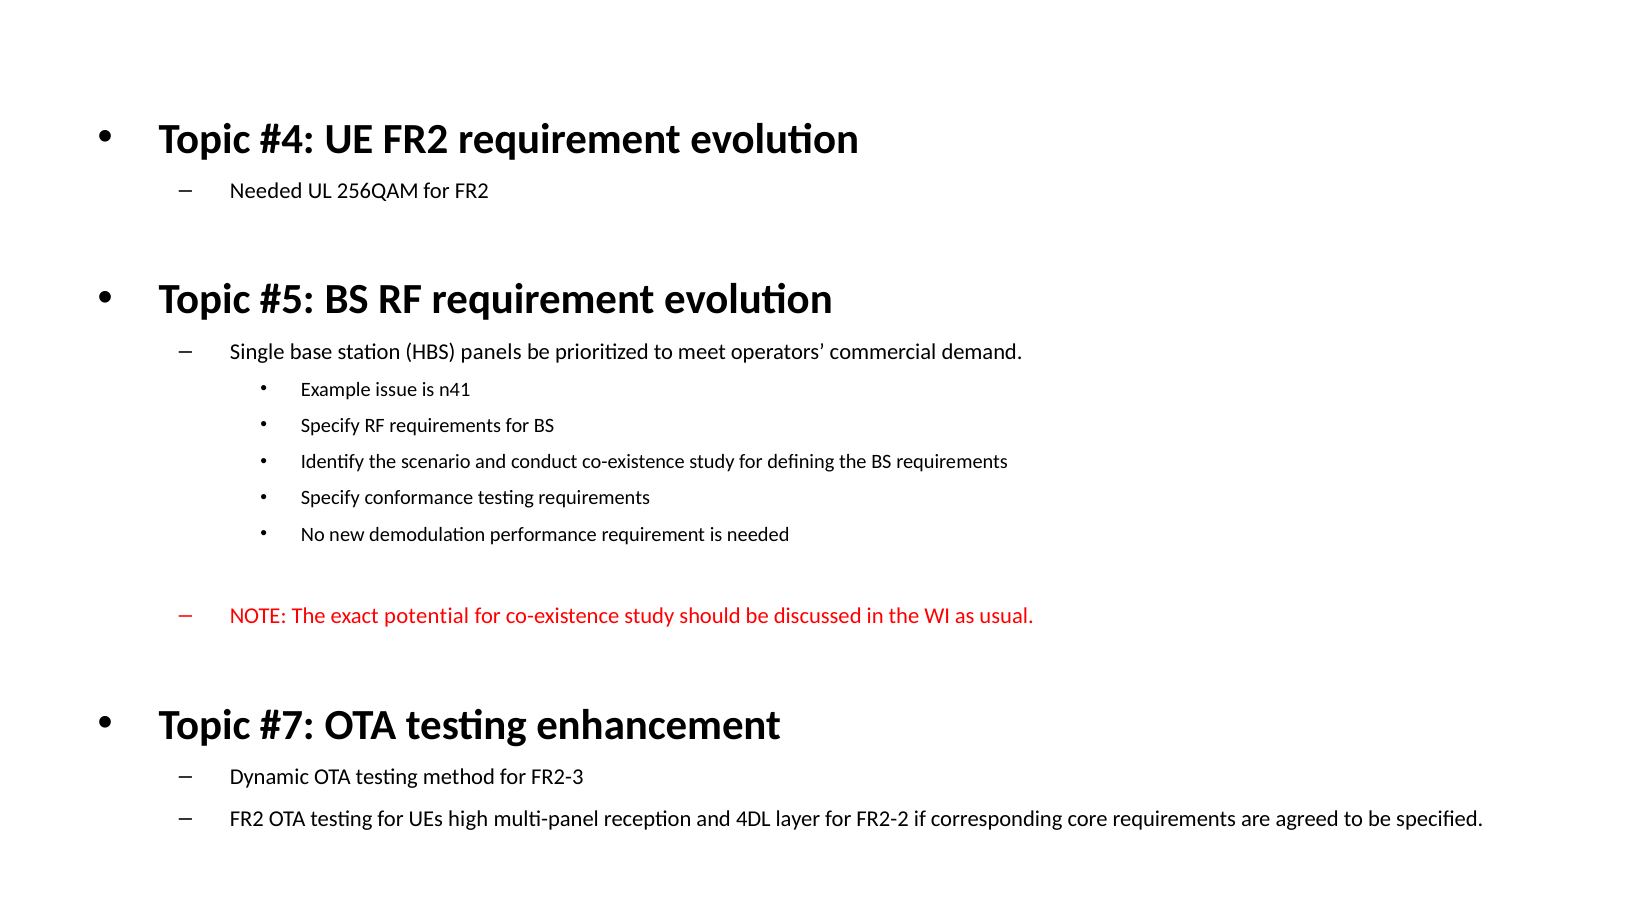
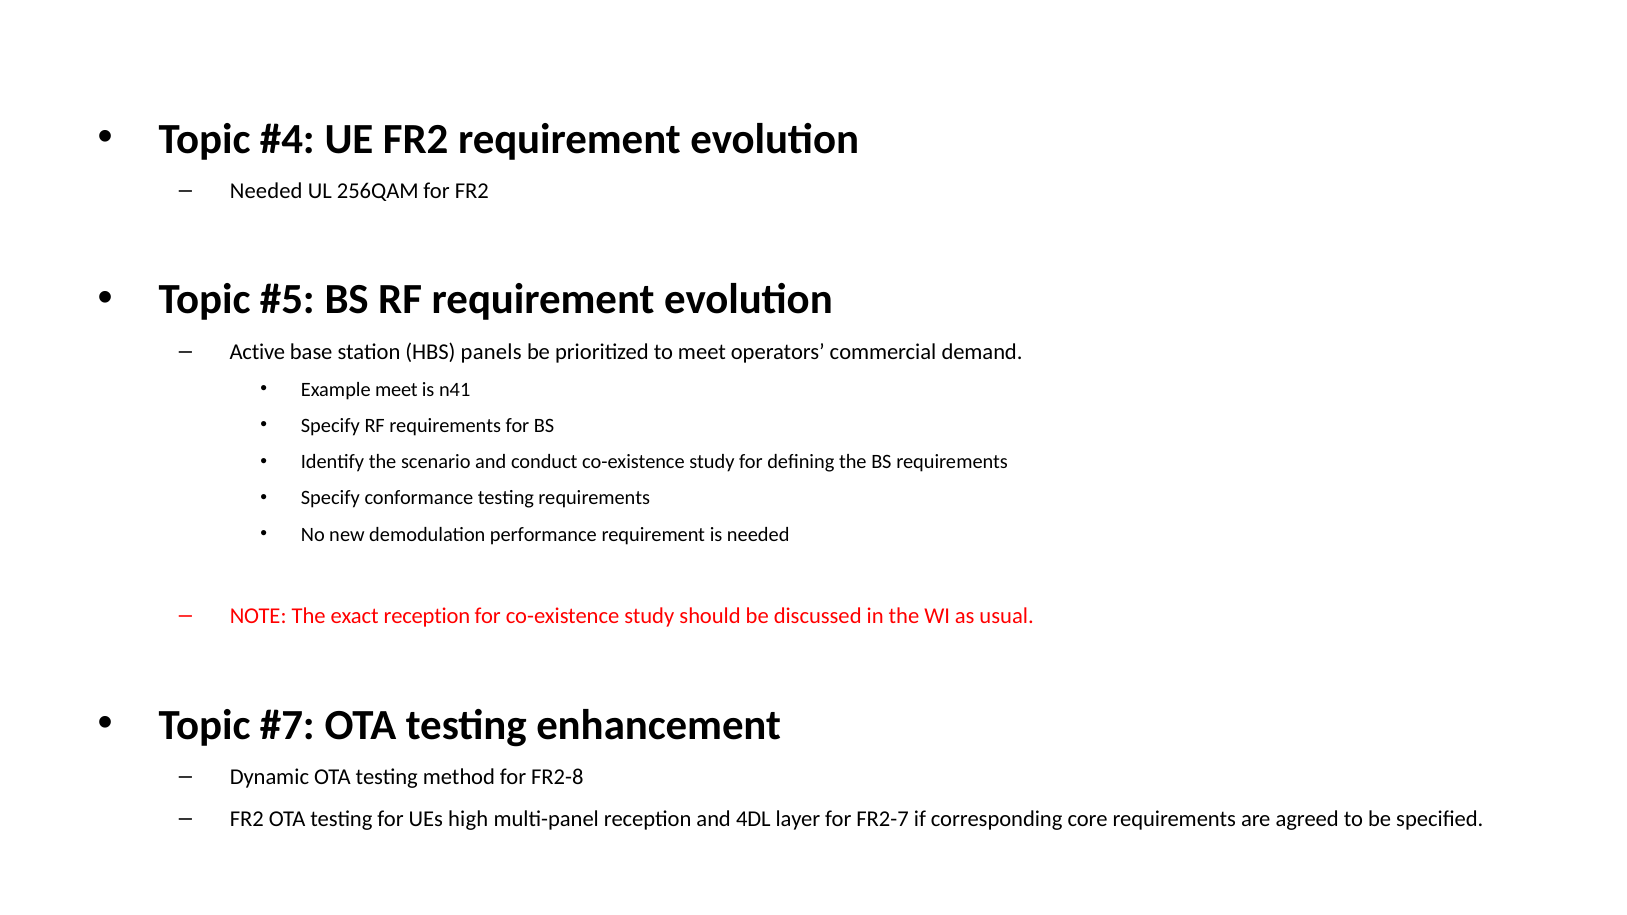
Single: Single -> Active
Example issue: issue -> meet
exact potential: potential -> reception
FR2-3: FR2-3 -> FR2-8
FR2-2: FR2-2 -> FR2-7
